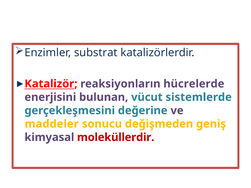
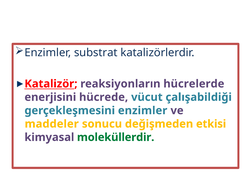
bulunan: bulunan -> hücrede
sistemlerde: sistemlerde -> çalışabildiği
gerçekleşmesini değerine: değerine -> enzimler
geniş: geniş -> etkisi
moleküllerdir colour: red -> green
